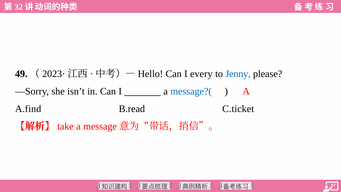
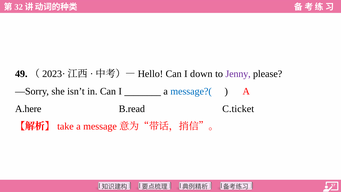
every: every -> down
Jenny colour: blue -> purple
A.find: A.find -> A.here
